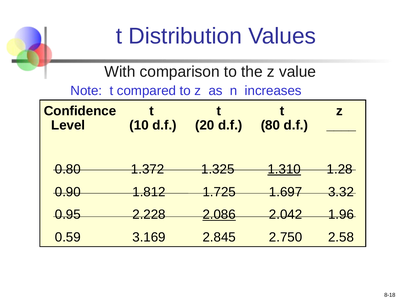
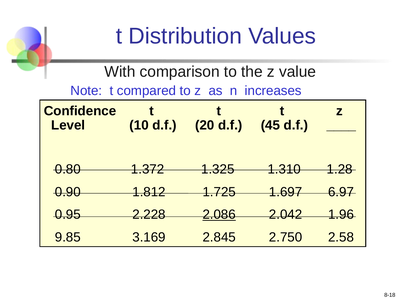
80: 80 -> 45
1.310 underline: present -> none
3.32: 3.32 -> 6.97
0.59: 0.59 -> 9.85
